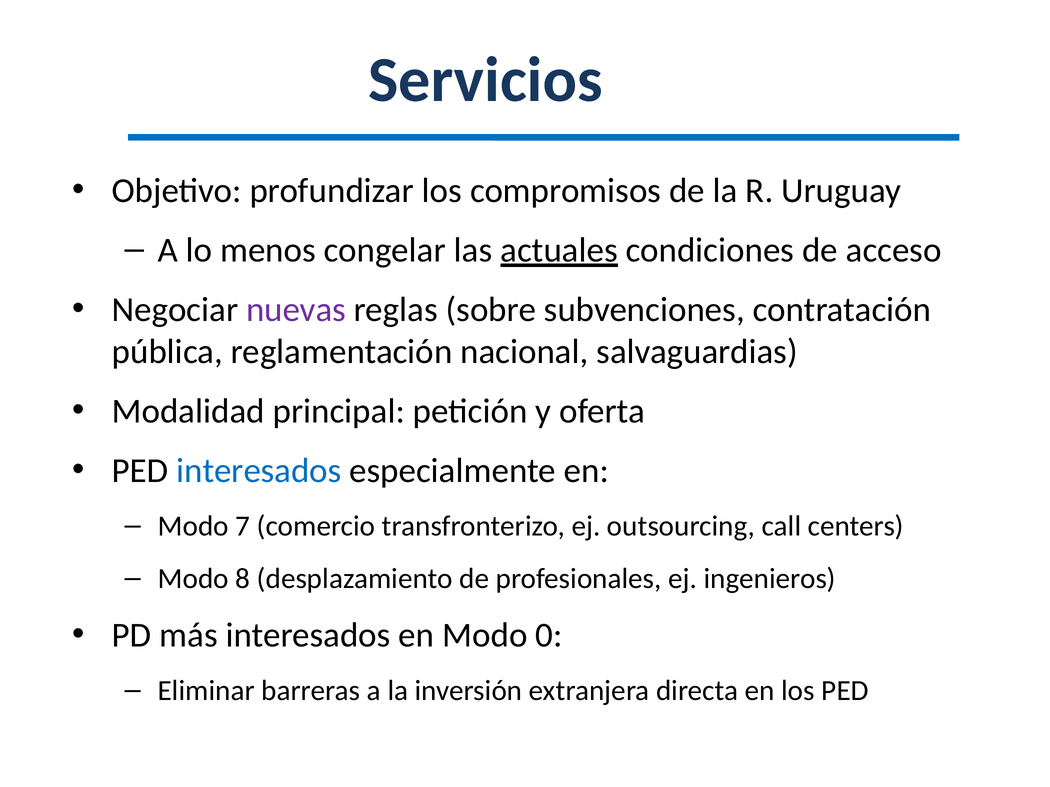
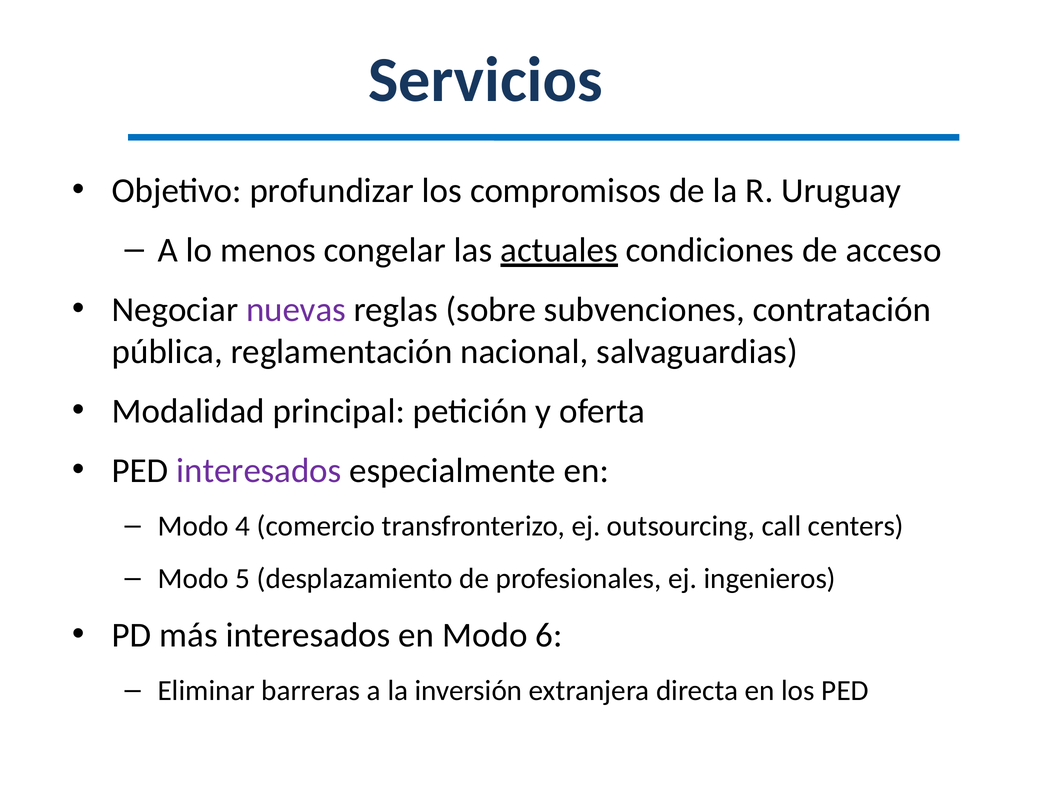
interesados at (259, 471) colour: blue -> purple
7: 7 -> 4
8: 8 -> 5
0: 0 -> 6
